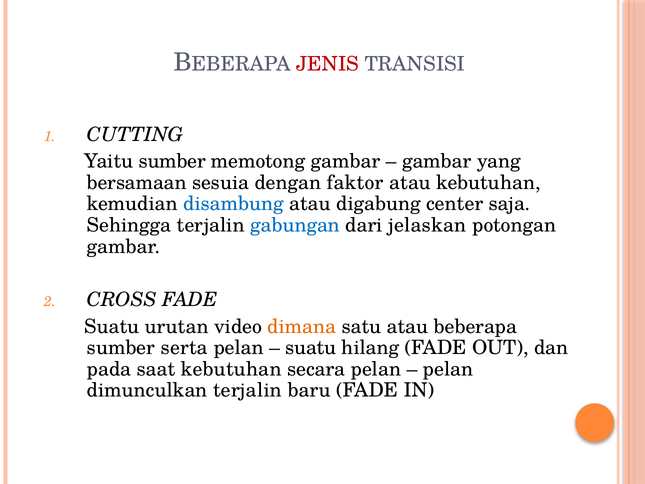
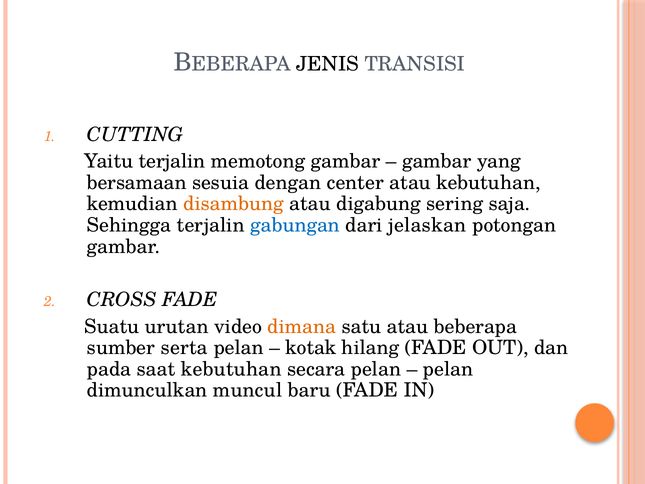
JENIS colour: red -> black
Yaitu sumber: sumber -> terjalin
faktor: faktor -> center
disambung colour: blue -> orange
center: center -> sering
suatu at (311, 348): suatu -> kotak
dimunculkan terjalin: terjalin -> muncul
